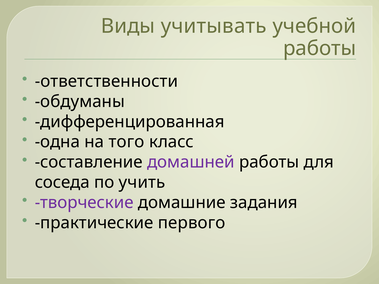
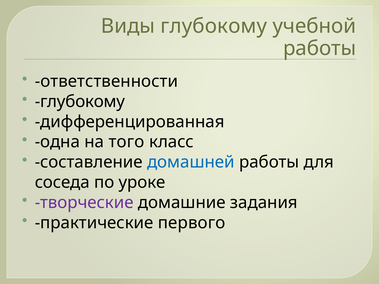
Виды учитывать: учитывать -> глубокому
обдуманы at (80, 102): обдуманы -> глубокому
домашней colour: purple -> blue
учить: учить -> уроке
